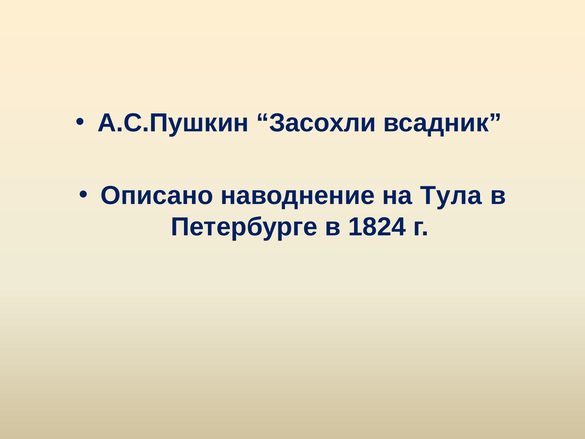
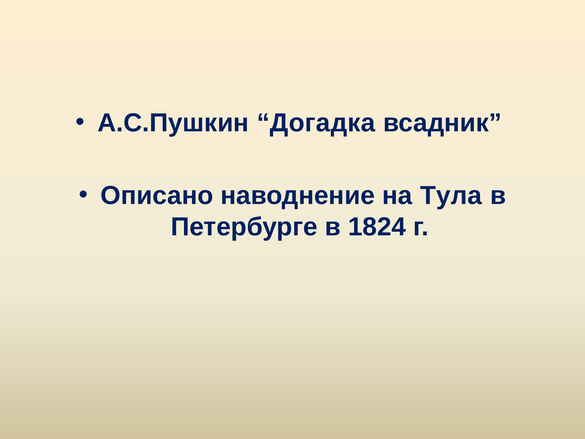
Засохли: Засохли -> Догадка
